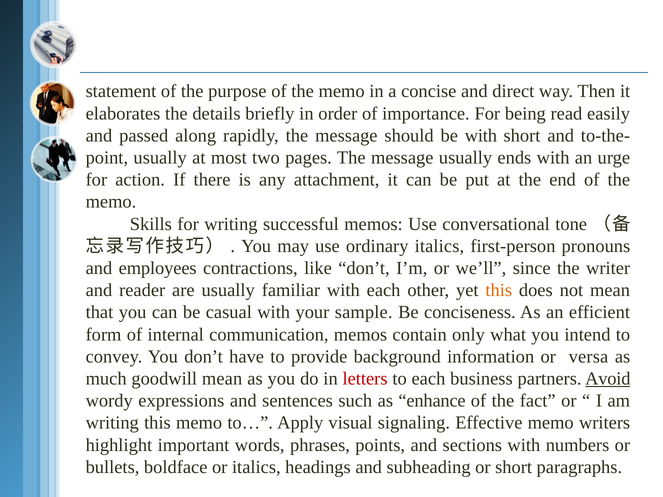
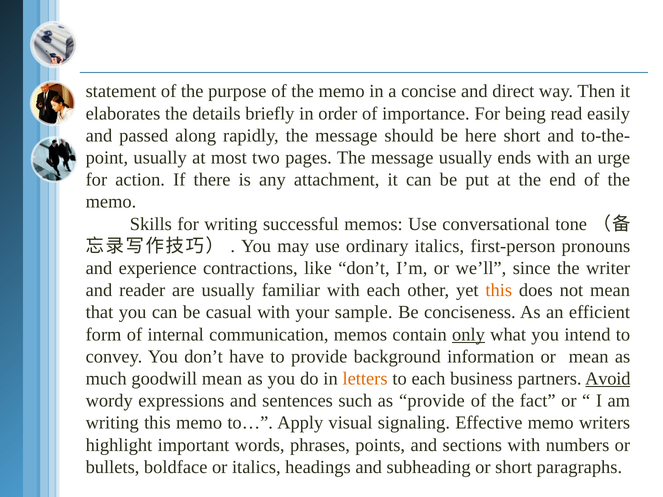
be with: with -> here
employees: employees -> experience
only underline: none -> present
or versa: versa -> mean
letters colour: red -> orange
as enhance: enhance -> provide
